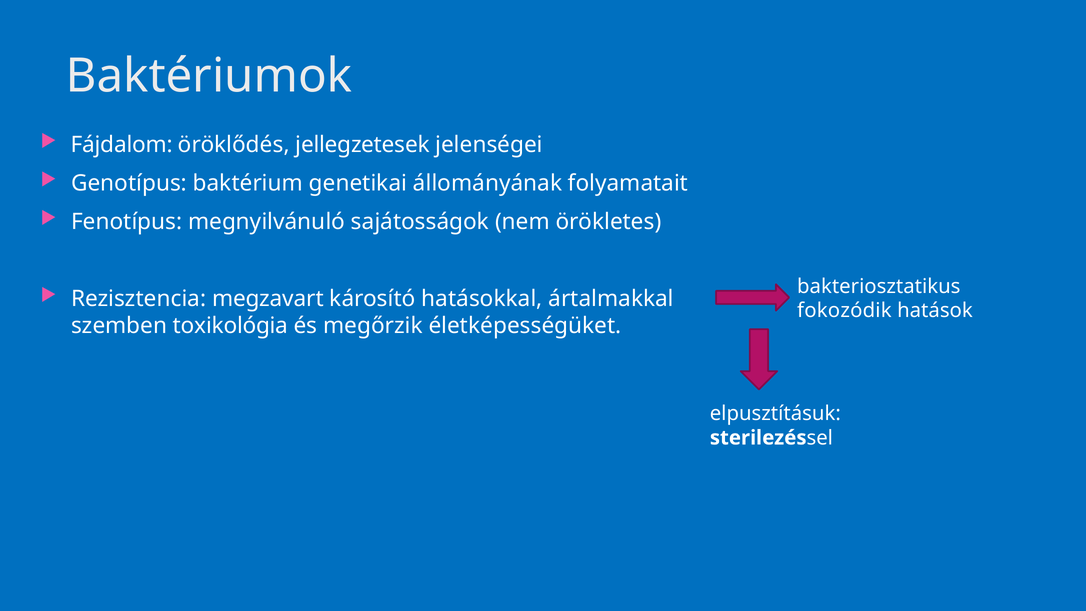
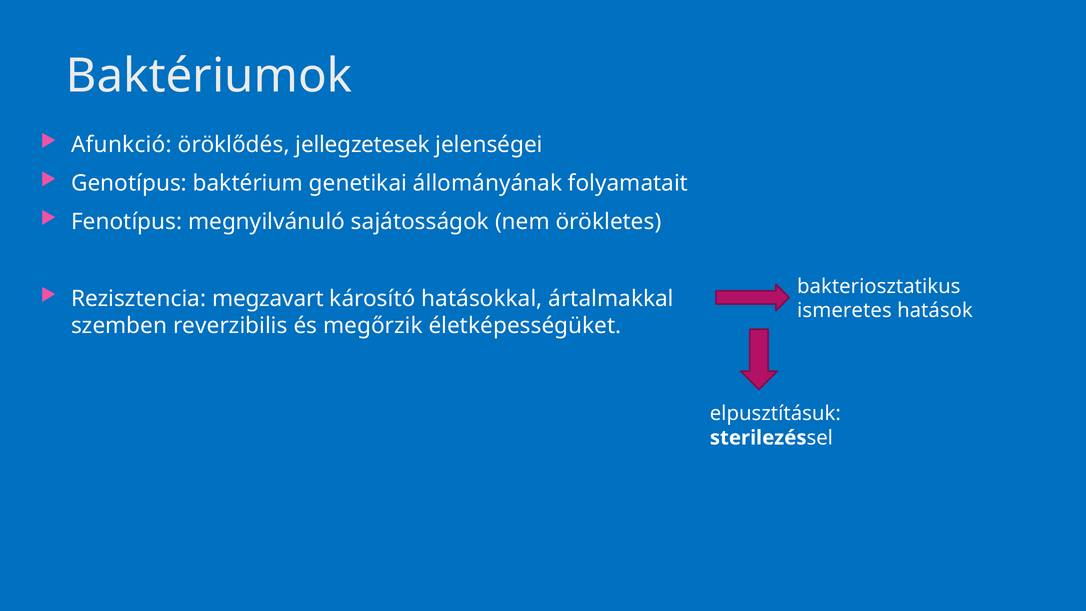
Fájdalom: Fájdalom -> Afunkció
fokozódik: fokozódik -> ismeretes
toxikológia: toxikológia -> reverzibilis
